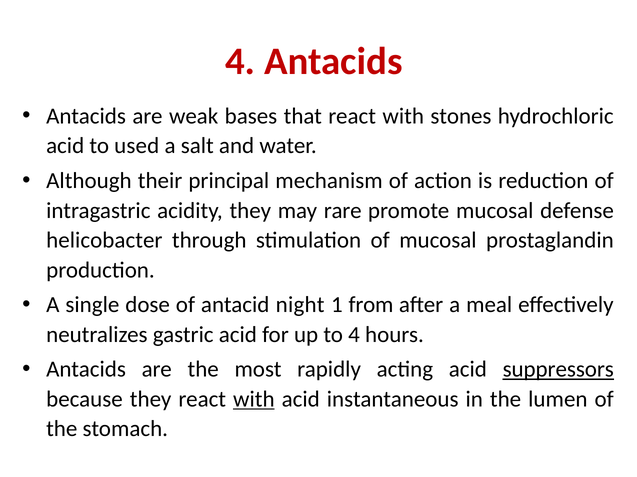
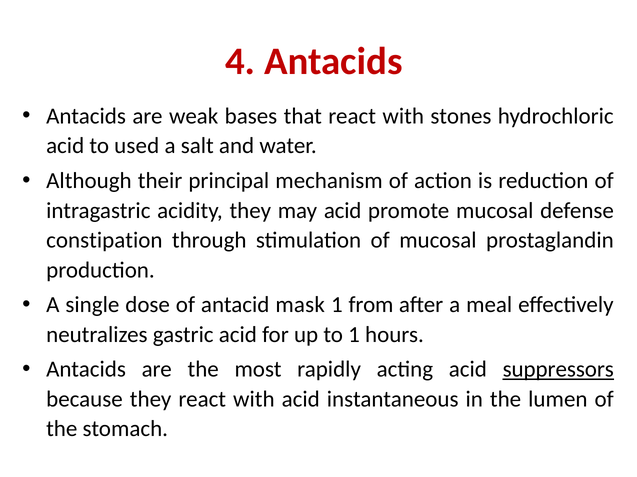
may rare: rare -> acid
helicobacter: helicobacter -> constipation
night: night -> mask
to 4: 4 -> 1
with at (254, 400) underline: present -> none
